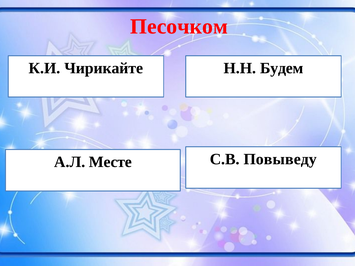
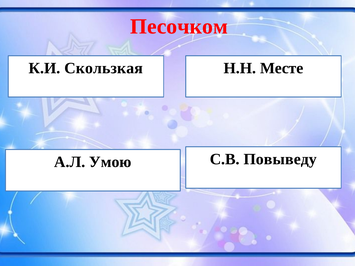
Чирикайте: Чирикайте -> Скользкая
Будем: Будем -> Месте
Месте: Месте -> Умою
